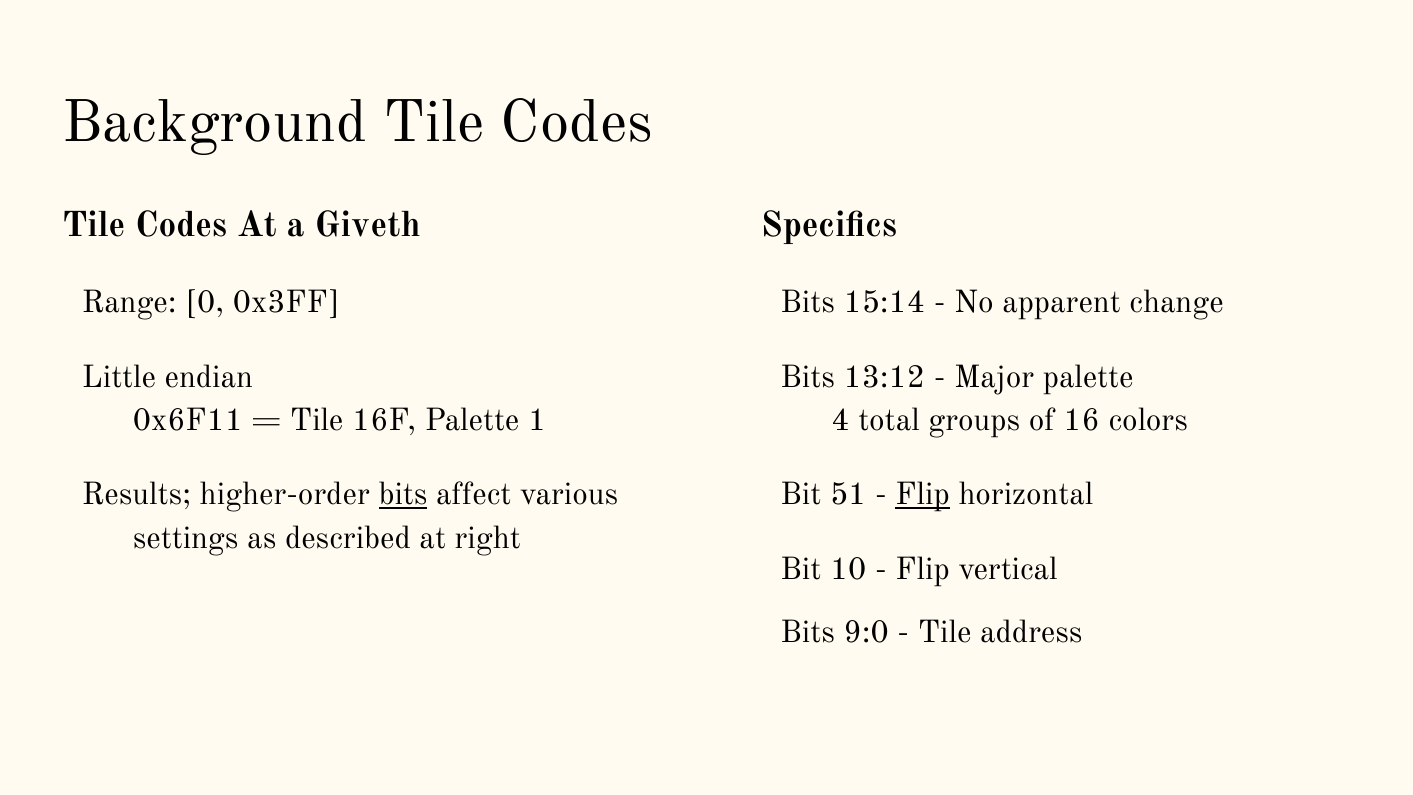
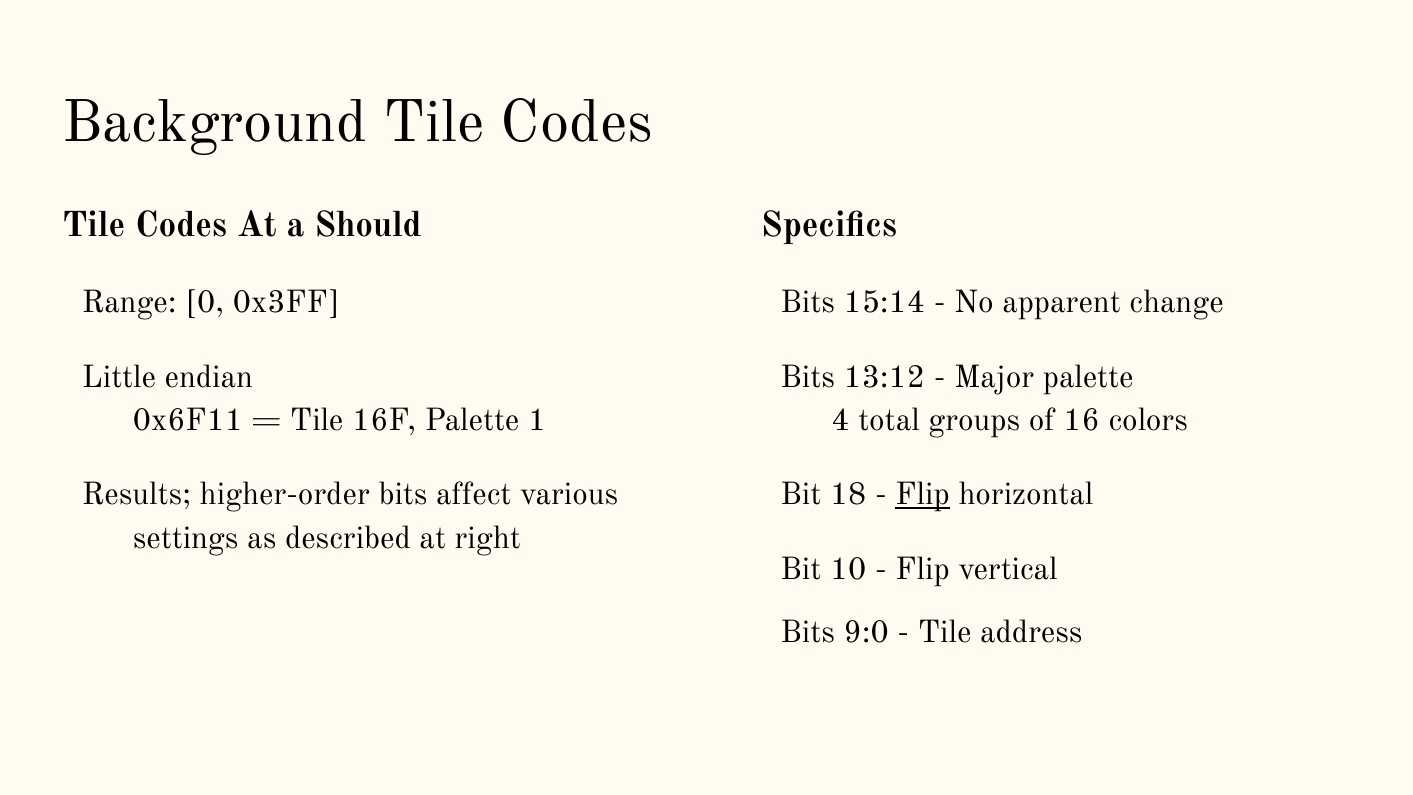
Giveth: Giveth -> Should
bits at (403, 495) underline: present -> none
51: 51 -> 18
